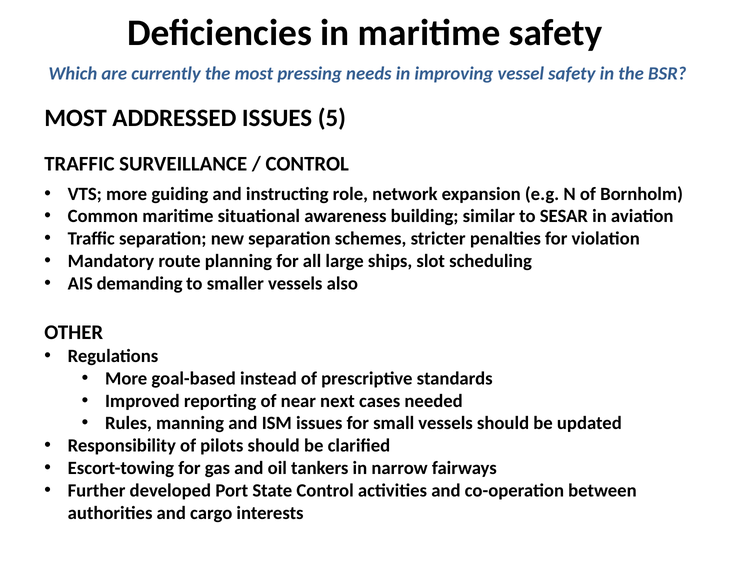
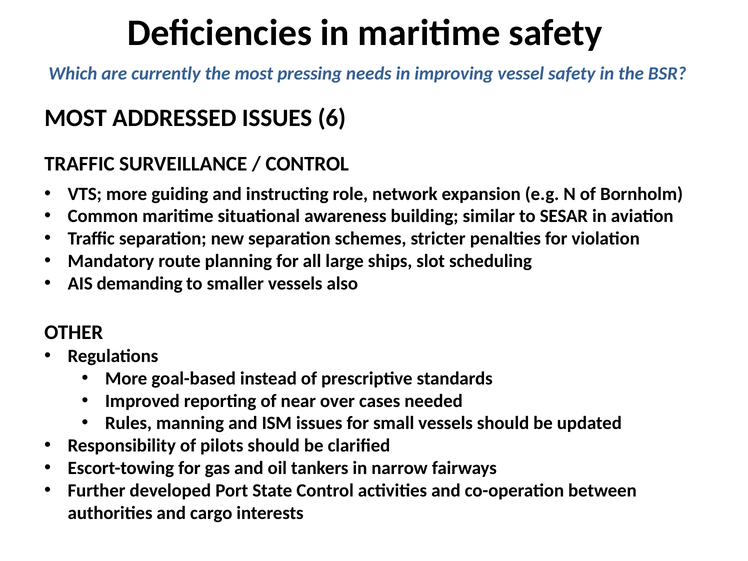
5: 5 -> 6
next: next -> over
